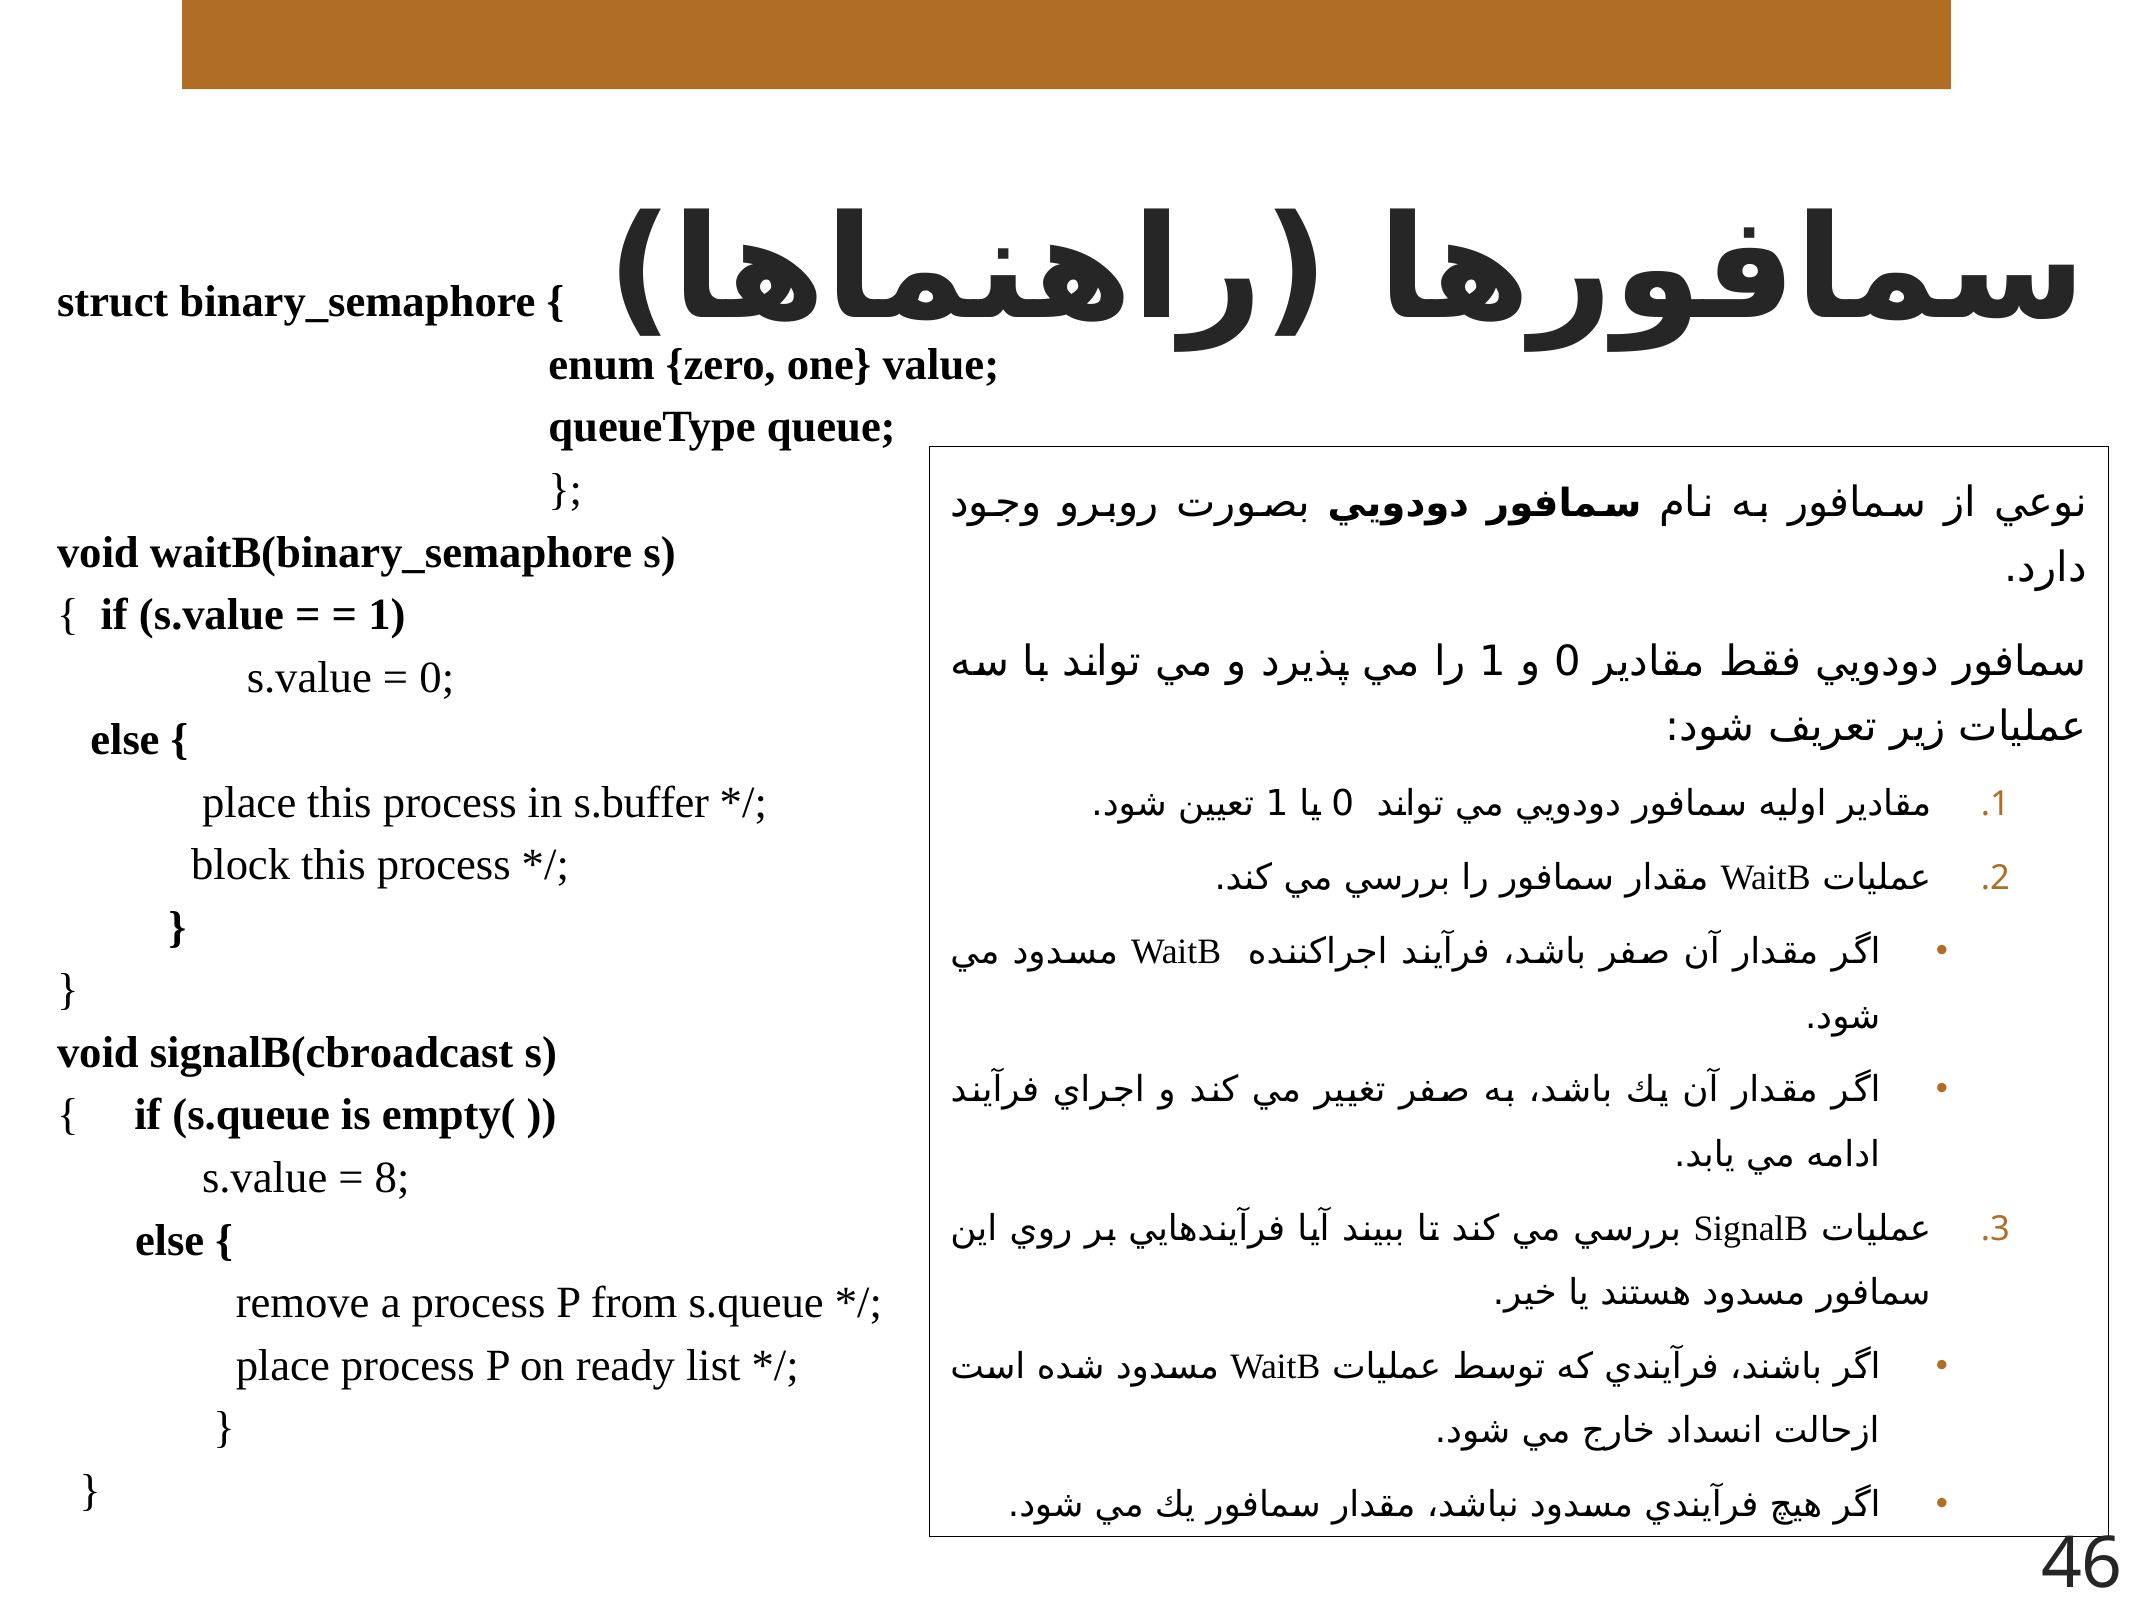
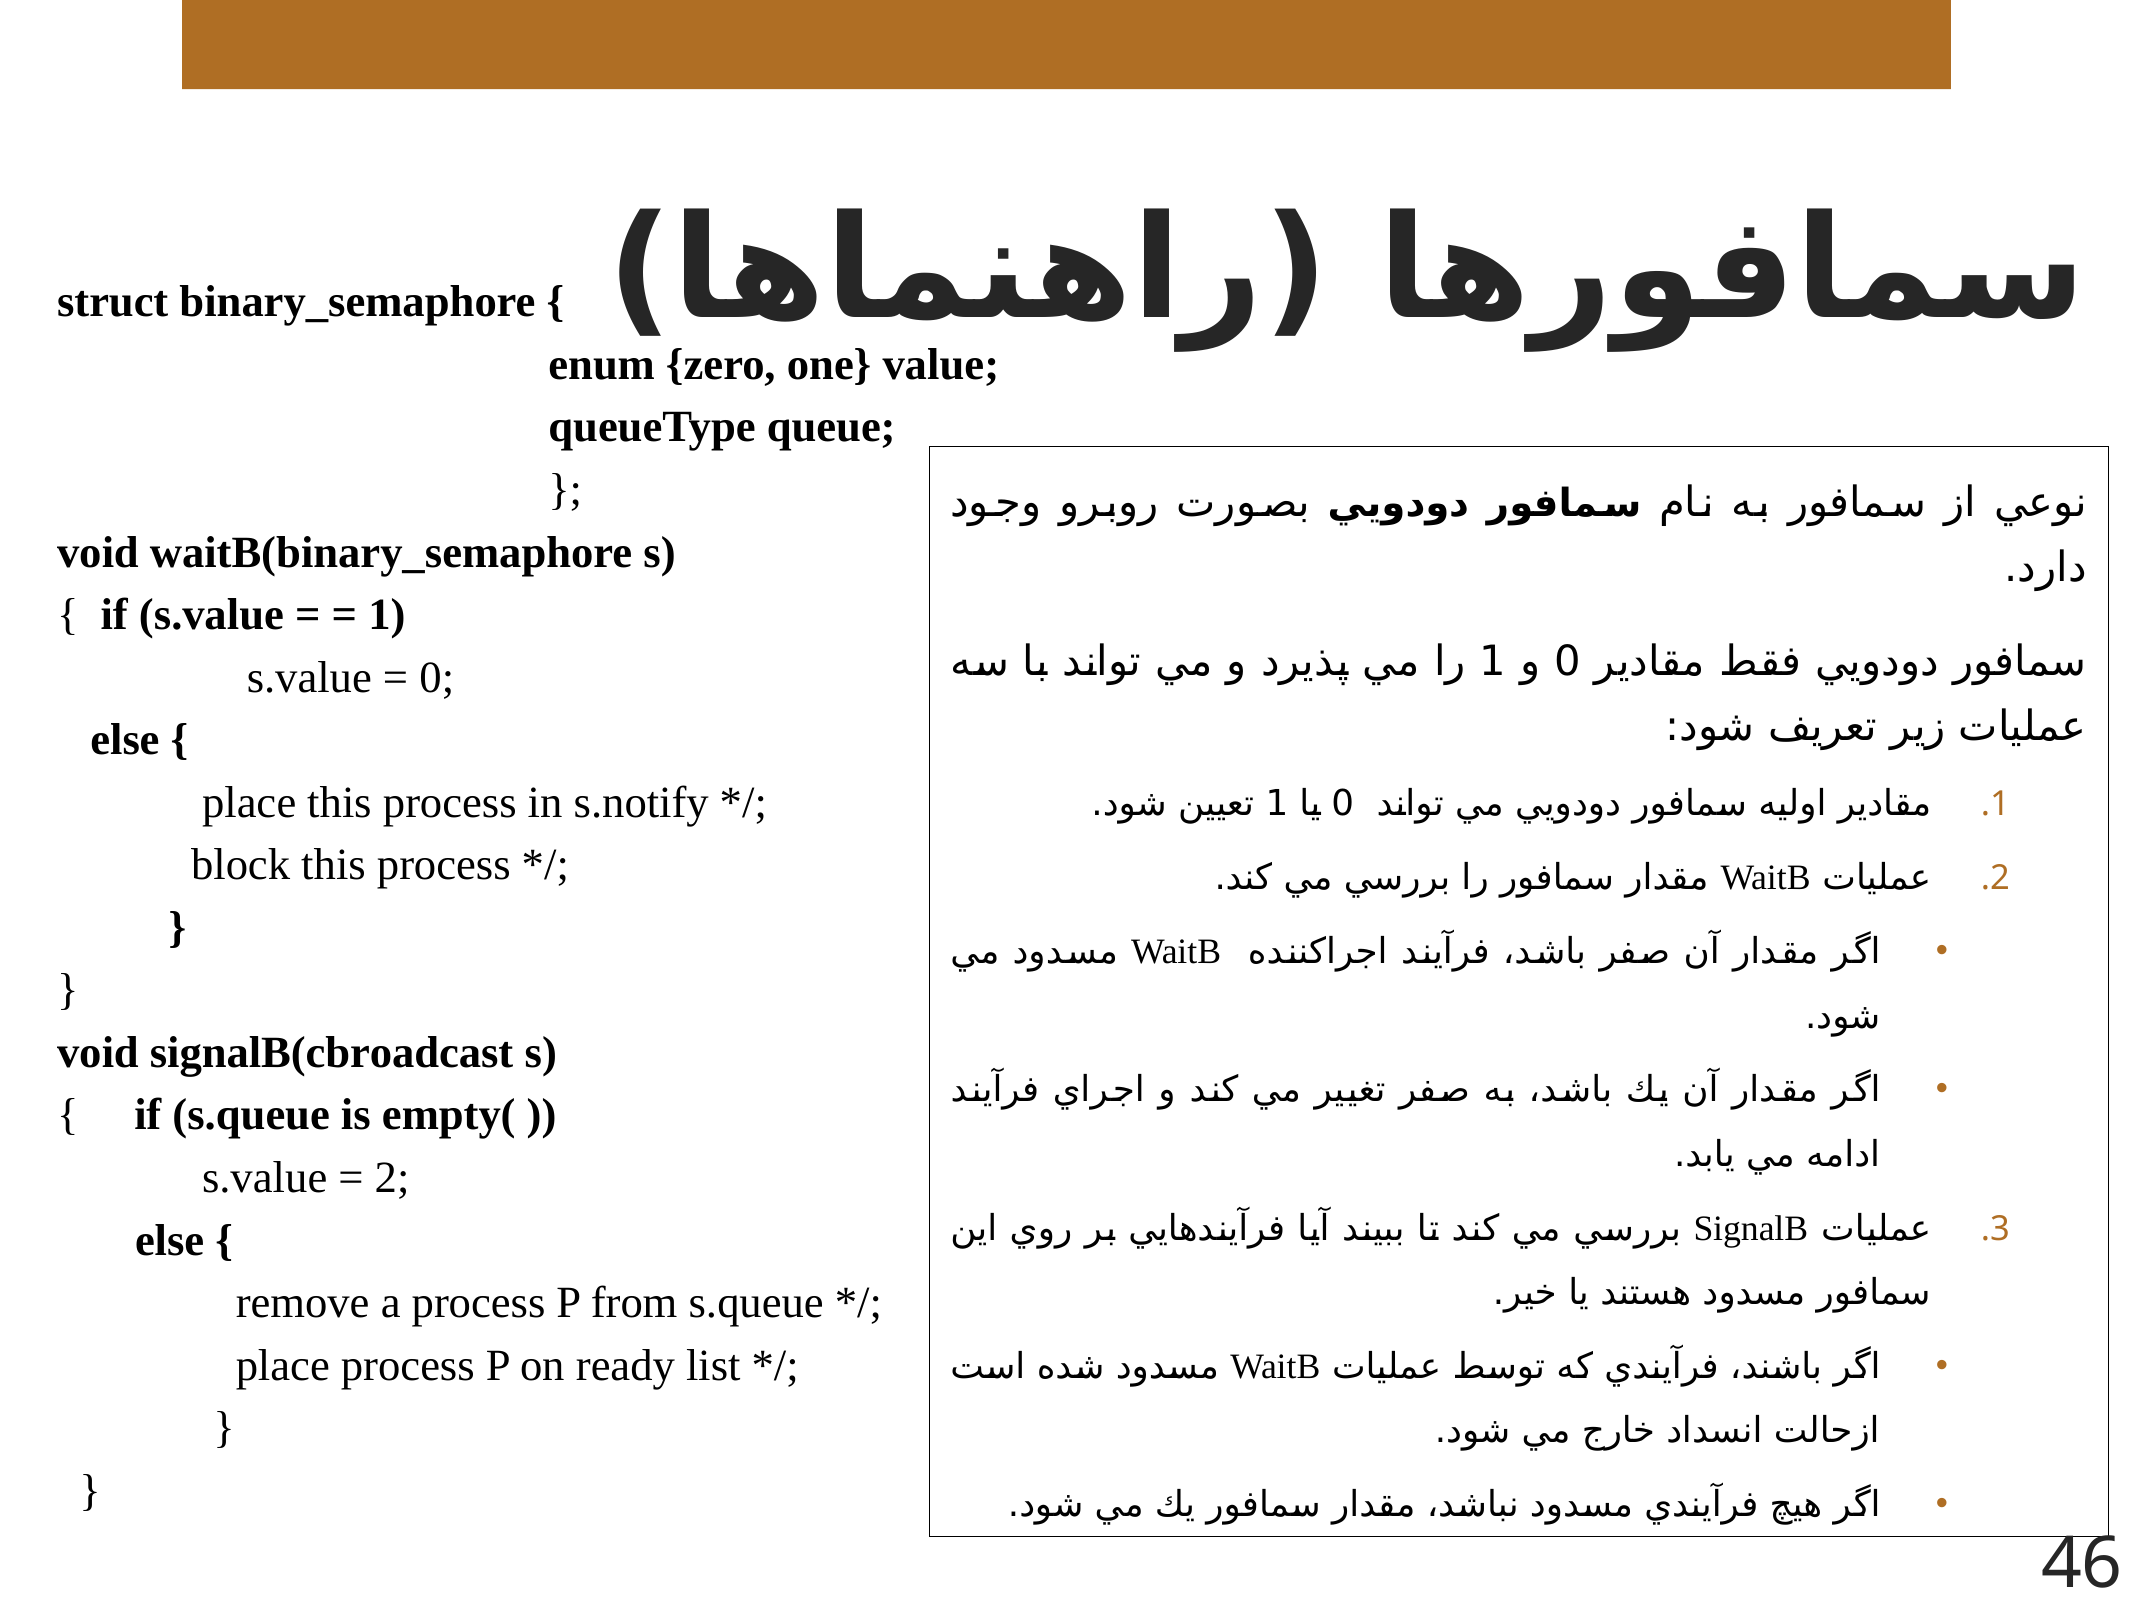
s.buffer: s.buffer -> s.notify
8: 8 -> 2
